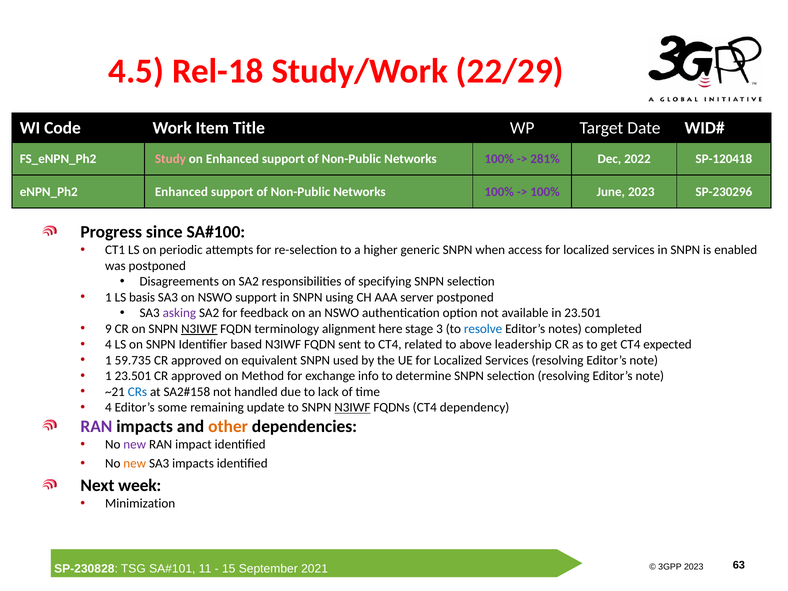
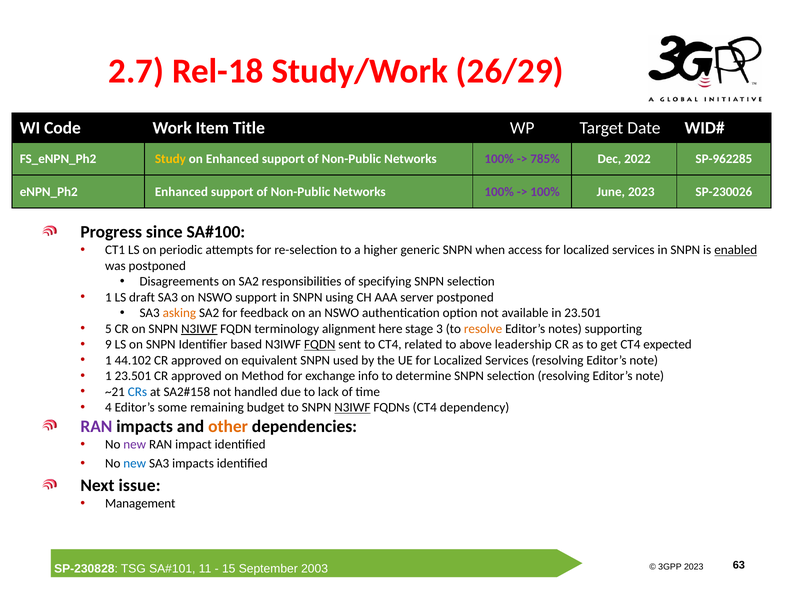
4.5: 4.5 -> 2.7
22/29: 22/29 -> 26/29
Study colour: pink -> yellow
281%: 281% -> 785%
SP-120418: SP-120418 -> SP-962285
SP-230296: SP-230296 -> SP-230026
enabled underline: none -> present
basis: basis -> draft
asking colour: purple -> orange
9: 9 -> 5
resolve colour: blue -> orange
completed: completed -> supporting
4 at (108, 345): 4 -> 9
FQDN at (320, 345) underline: none -> present
59.735: 59.735 -> 44.102
update: update -> budget
new at (135, 463) colour: orange -> blue
week: week -> issue
Minimization: Minimization -> Management
2021: 2021 -> 2003
